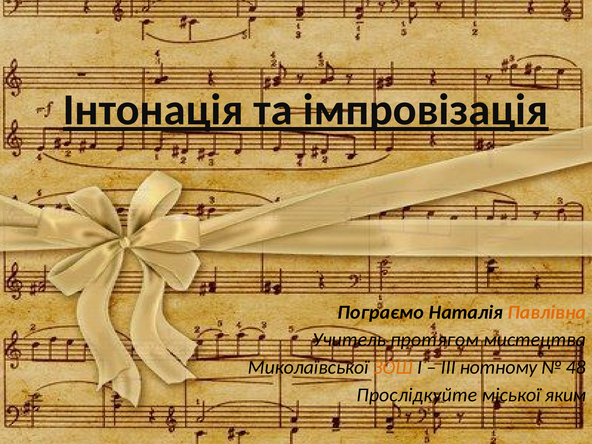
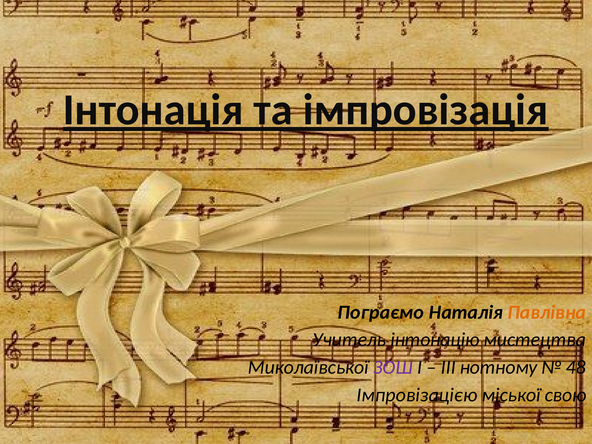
протягом: протягом -> інтонацію
ЗОШ colour: orange -> purple
Прослідкуйте: Прослідкуйте -> Імпровізацією
яким: яким -> свою
